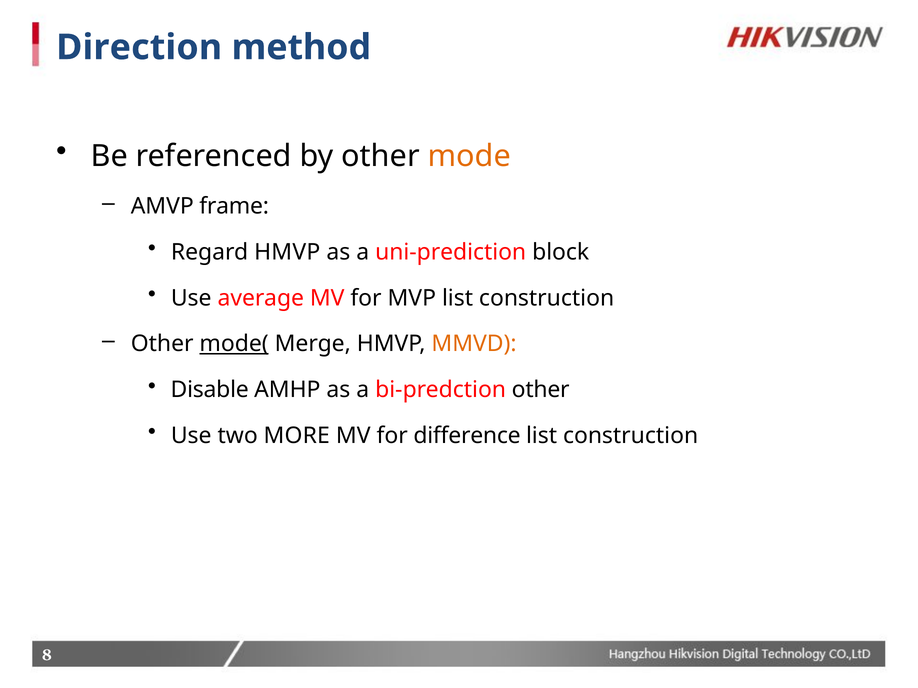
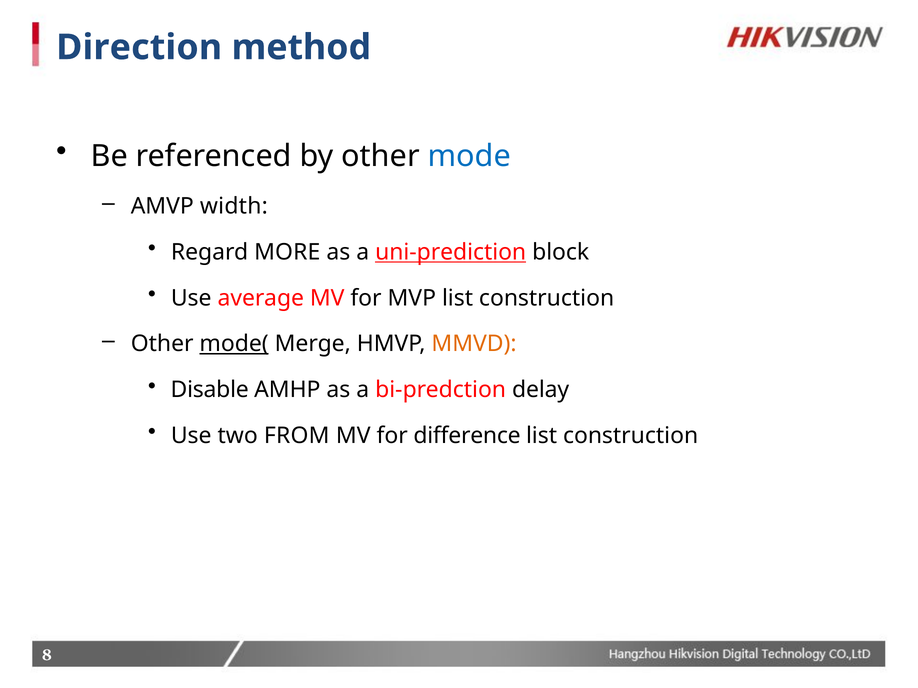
mode colour: orange -> blue
frame: frame -> width
Regard HMVP: HMVP -> MORE
uni-prediction underline: none -> present
bi-predction other: other -> delay
MORE: MORE -> FROM
